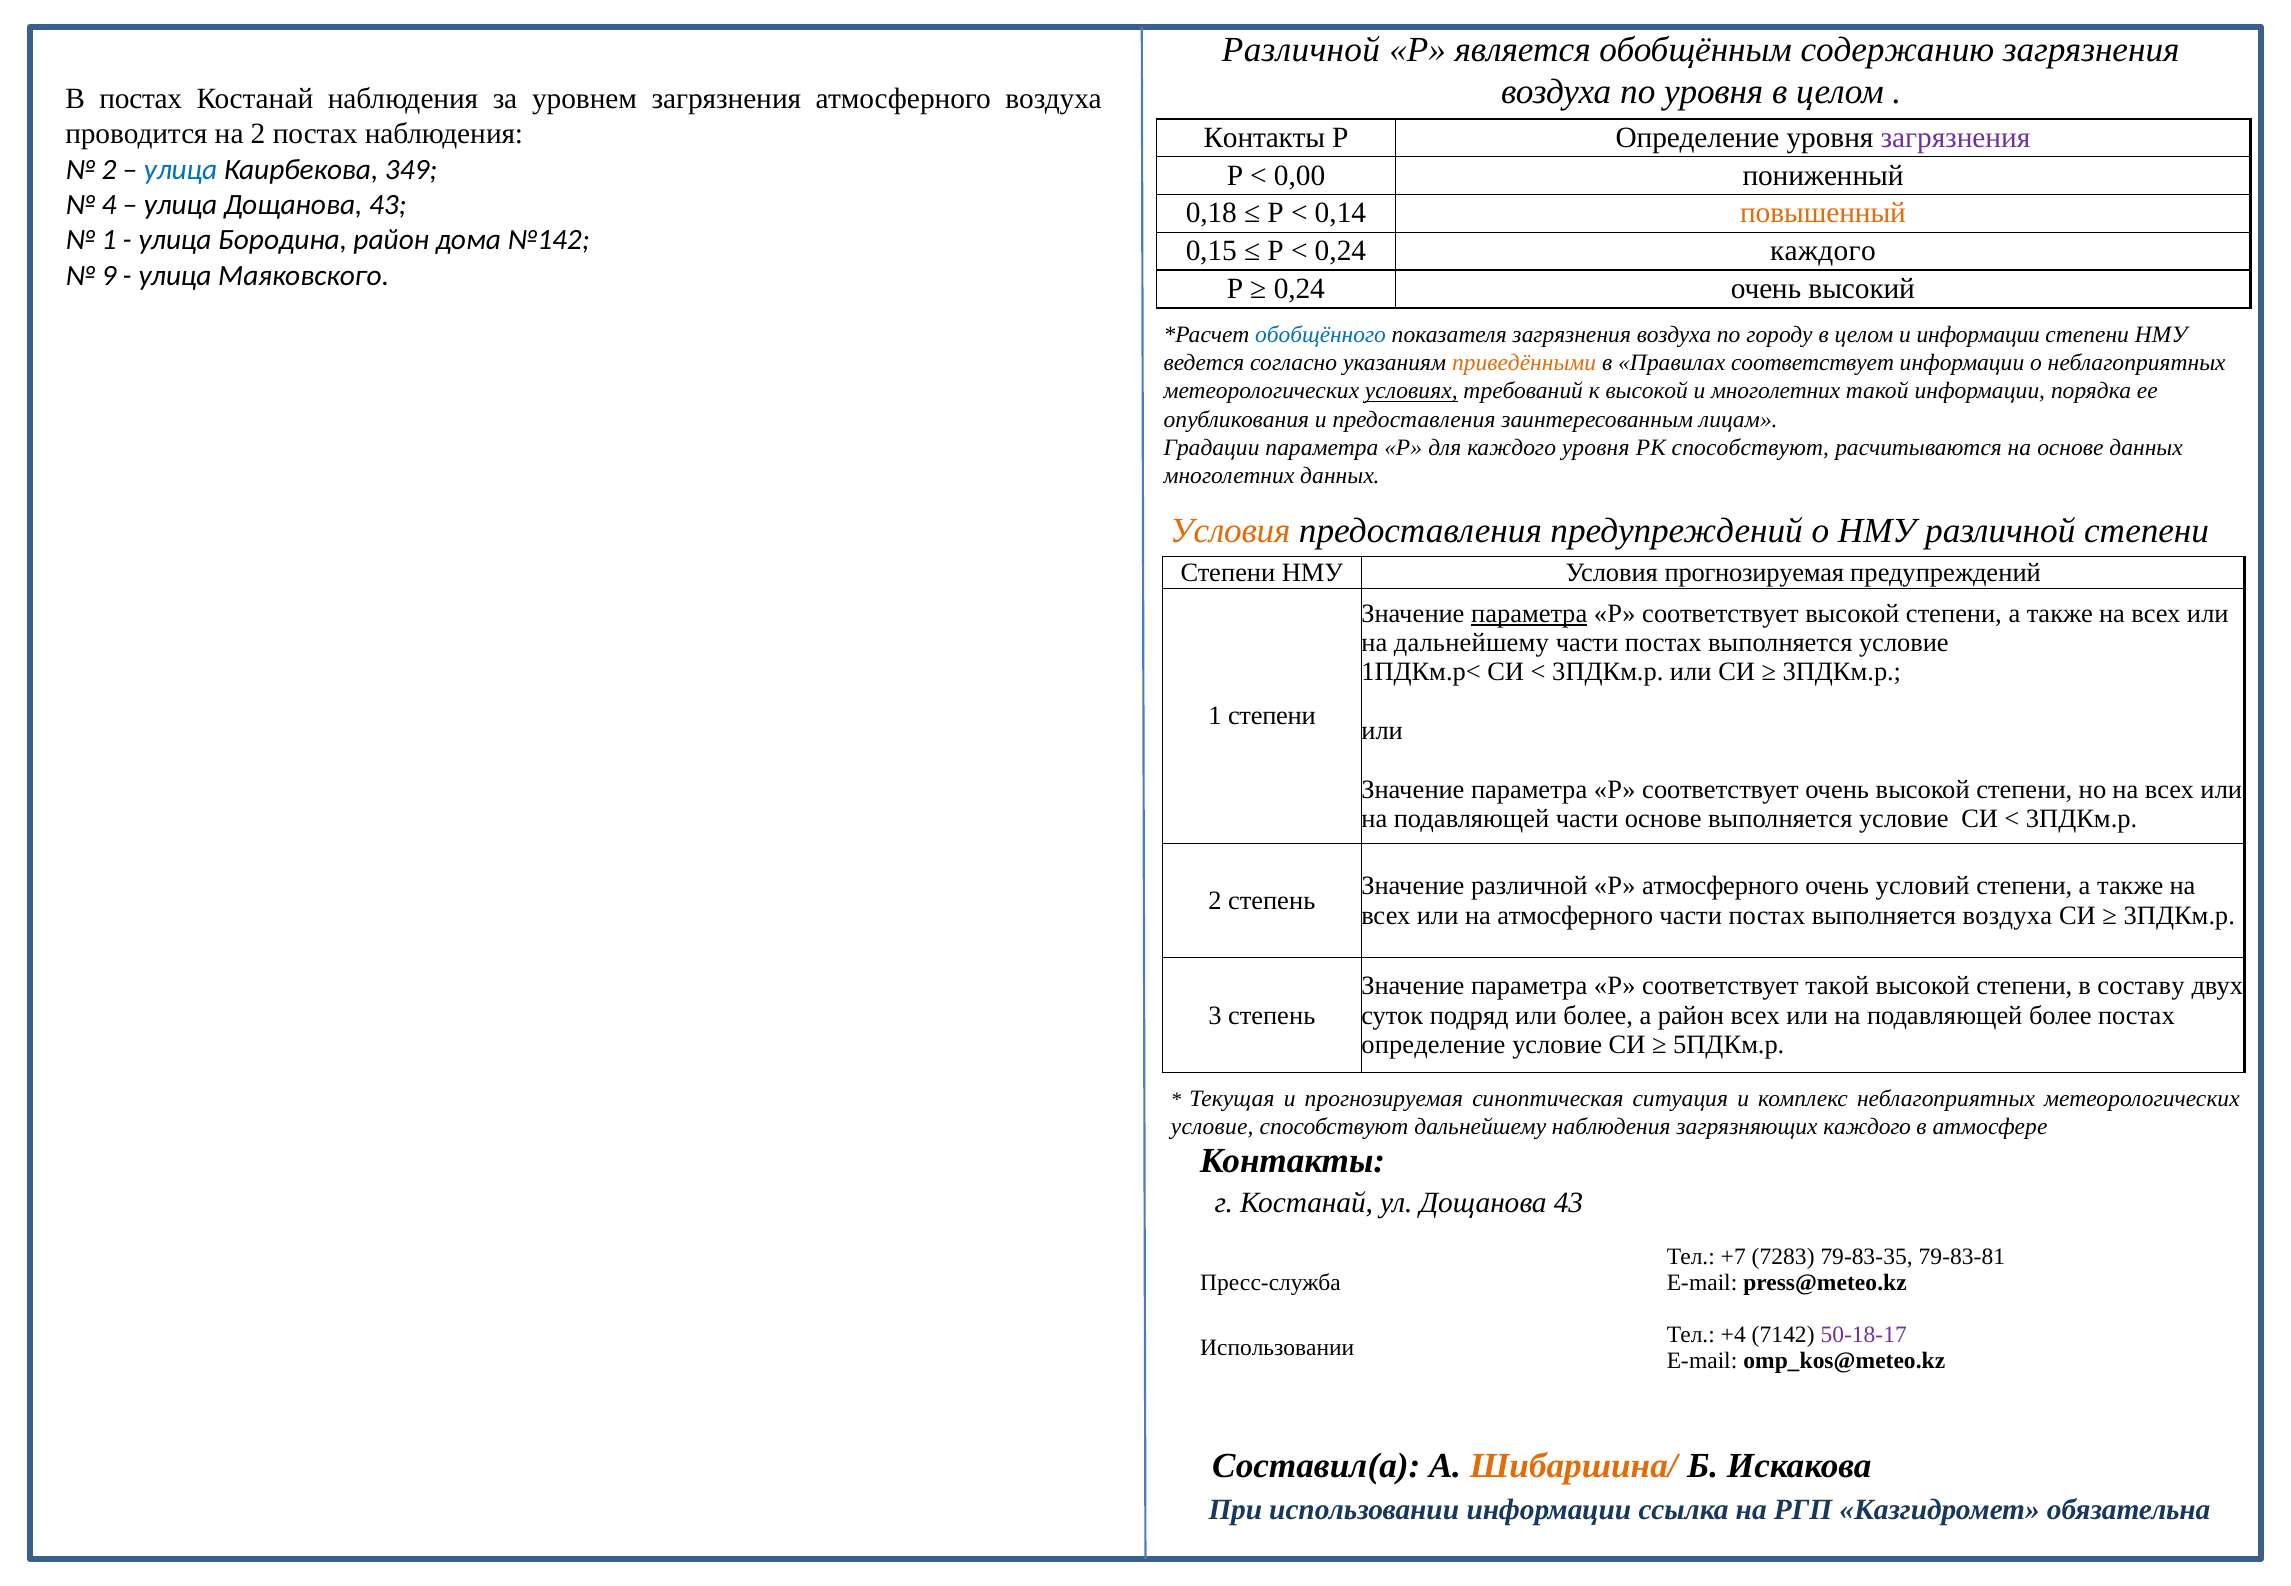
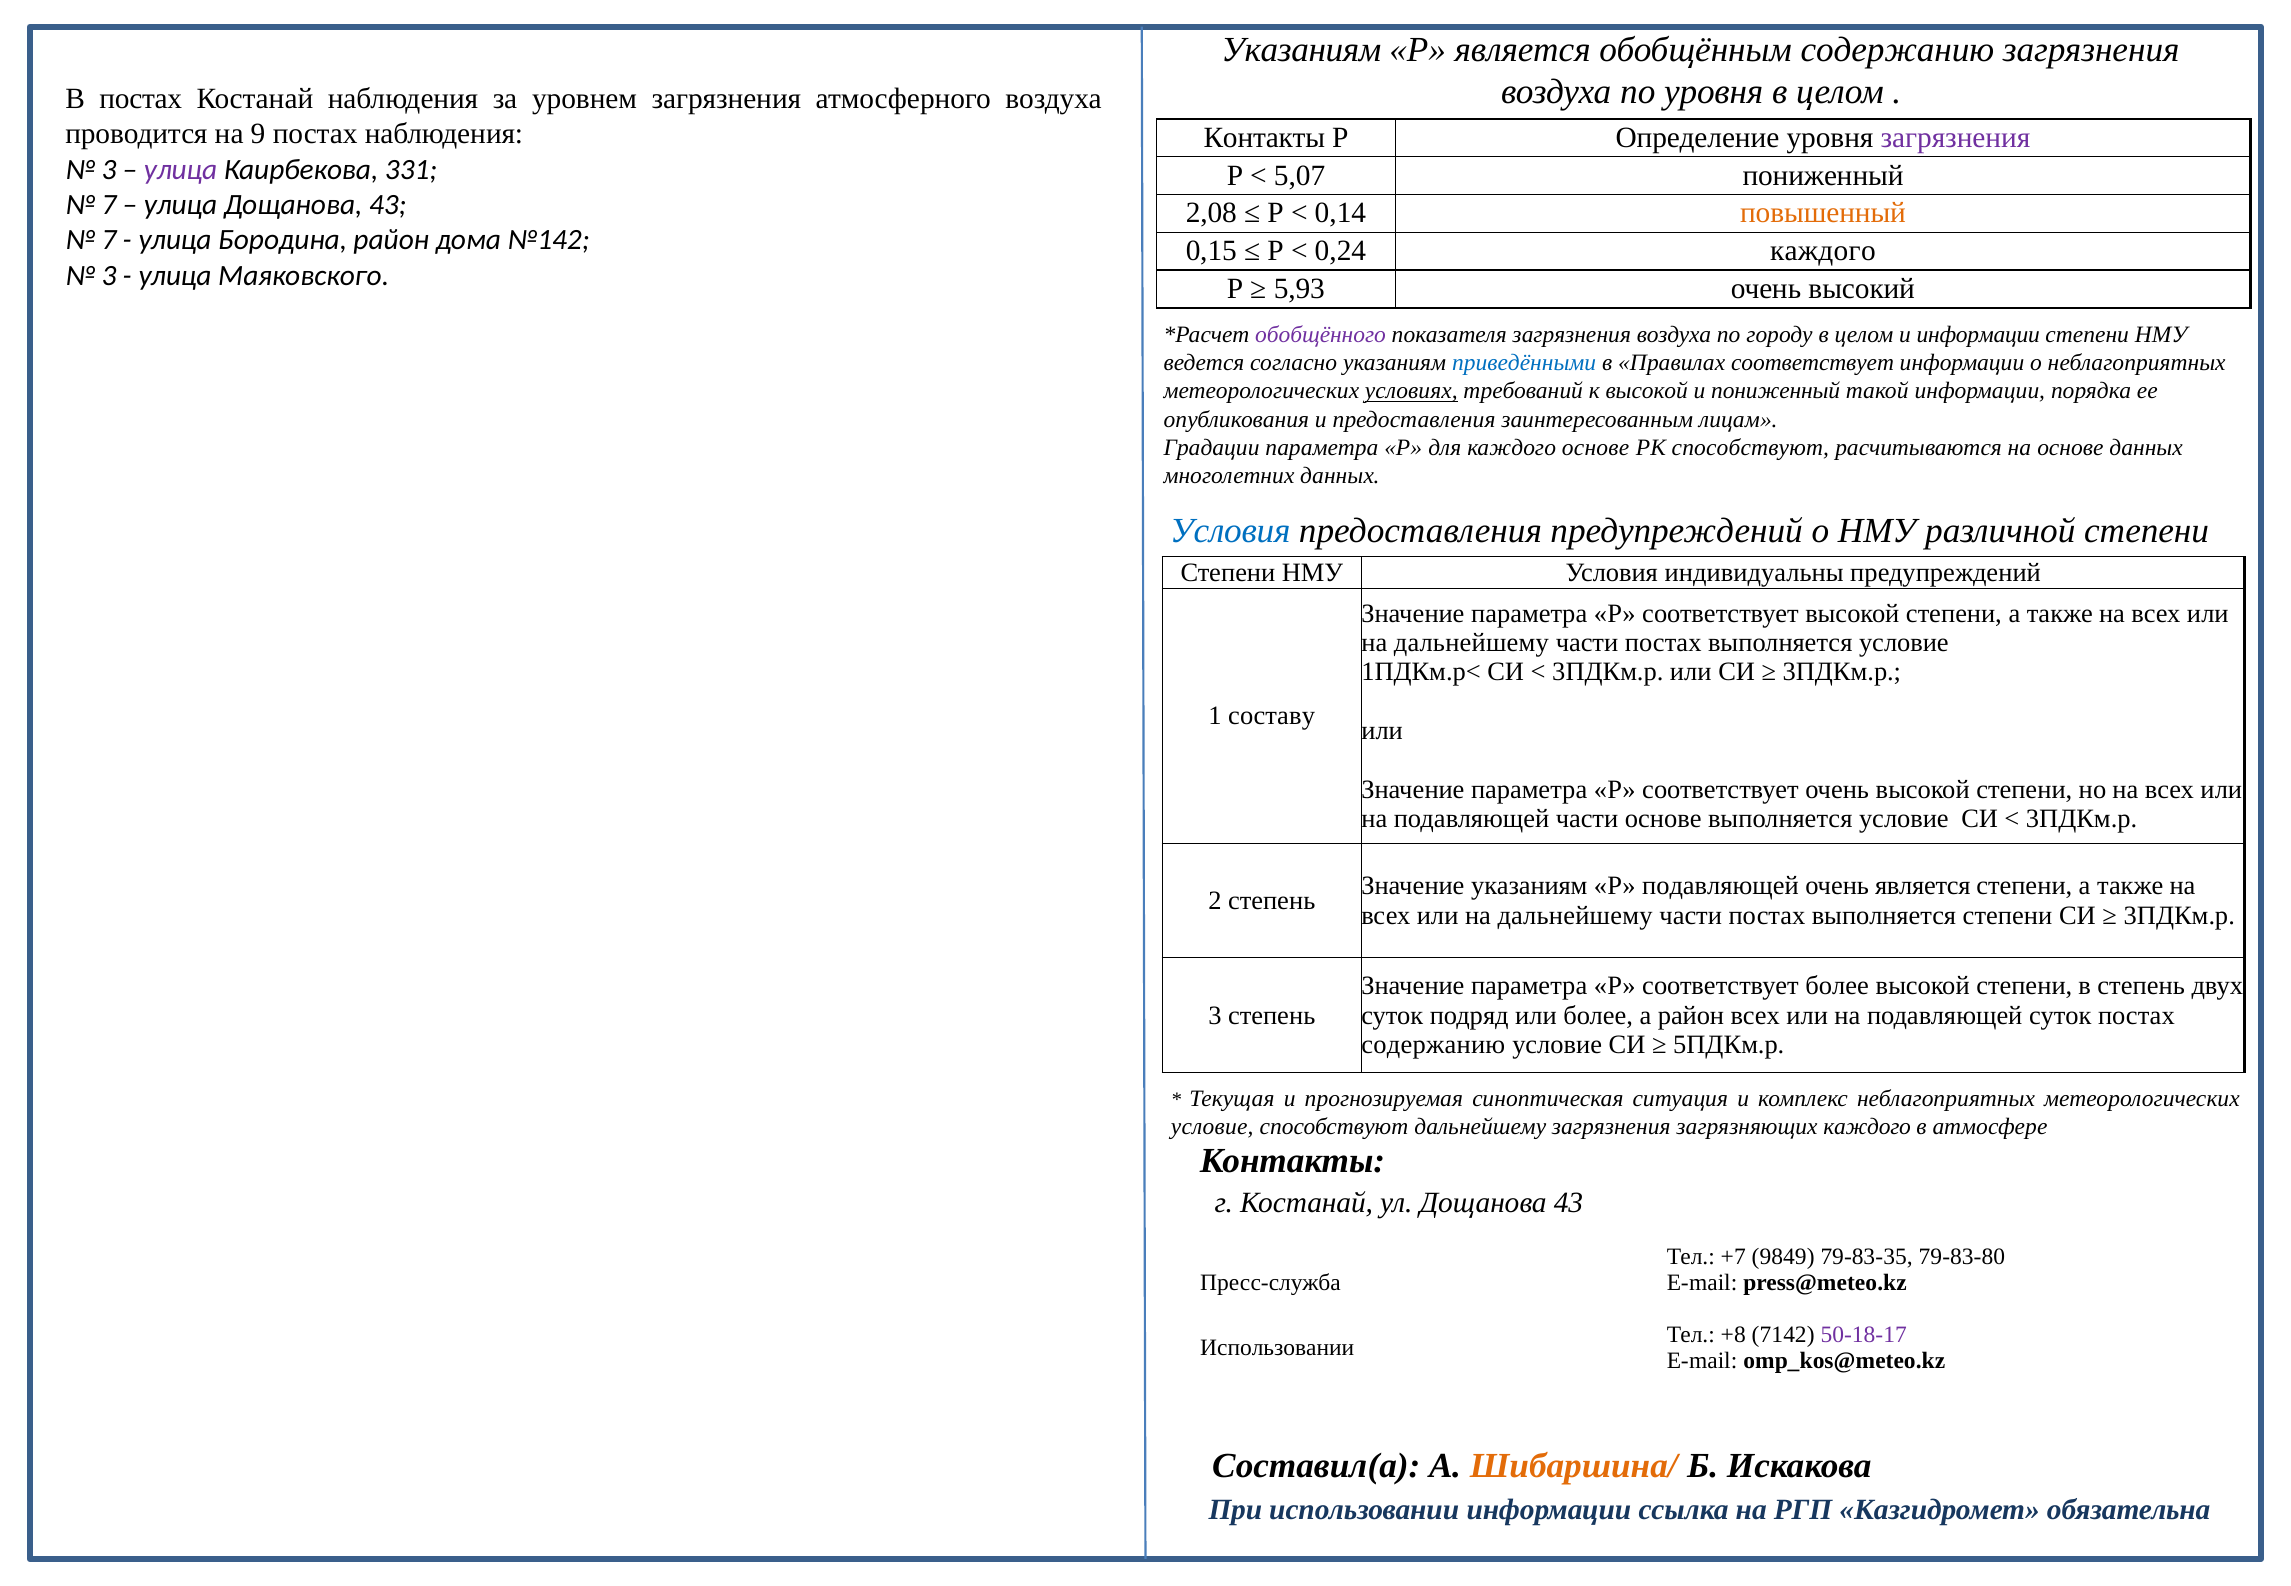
Различной at (1301, 49): Различной -> Указаниям
на 2: 2 -> 9
2 at (109, 170): 2 -> 3
улица at (181, 170) colour: blue -> purple
349: 349 -> 331
0,00: 0,00 -> 5,07
4 at (109, 205): 4 -> 7
0,18: 0,18 -> 2,08
1 at (109, 240): 1 -> 7
9 at (109, 275): 9 -> 3
0,24 at (1299, 289): 0,24 -> 5,93
обобщённого colour: blue -> purple
приведёнными colour: orange -> blue
и многолетних: многолетних -> пониженный
каждого уровня: уровня -> основе
Условия at (1230, 531) colour: orange -> blue
Условия прогнозируемая: прогнозируемая -> индивидуальны
параметра at (1529, 614) underline: present -> none
1 степени: степени -> составу
Значение различной: различной -> указаниям
Р атмосферного: атмосферного -> подавляющей
очень условий: условий -> является
атмосферного at (1575, 915): атмосферного -> дальнейшему
выполняется воздуха: воздуха -> степени
соответствует такой: такой -> более
в составу: составу -> степень
подавляющей более: более -> суток
определение at (1433, 1045): определение -> содержанию
дальнейшему наблюдения: наблюдения -> загрязнения
7283: 7283 -> 9849
79-83-81: 79-83-81 -> 79-83-80
+4: +4 -> +8
